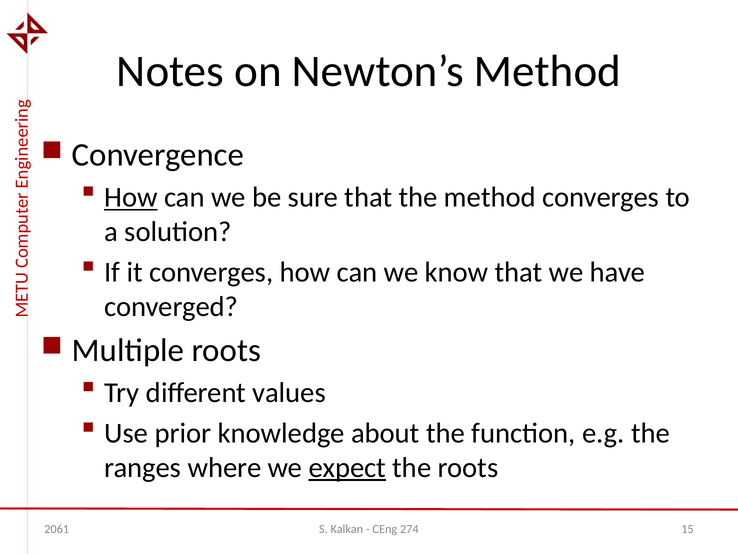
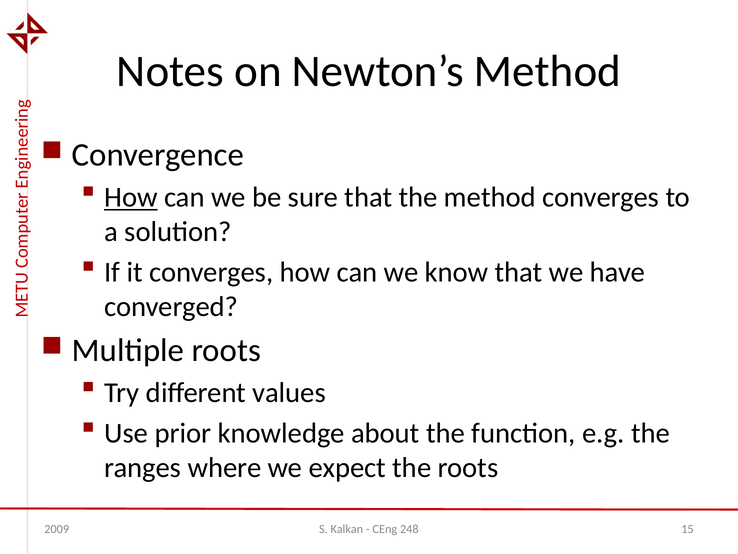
expect underline: present -> none
2061: 2061 -> 2009
274: 274 -> 248
